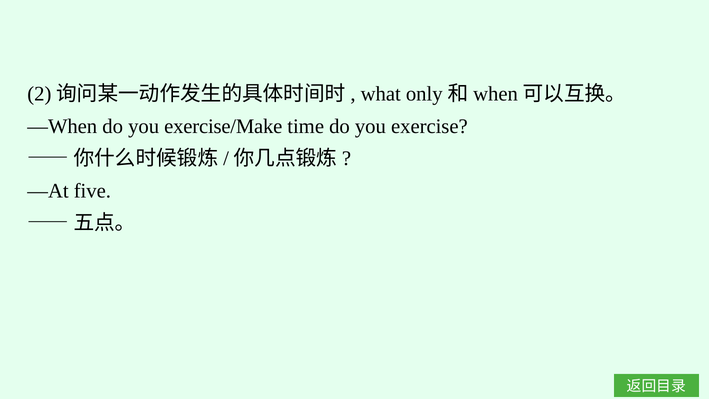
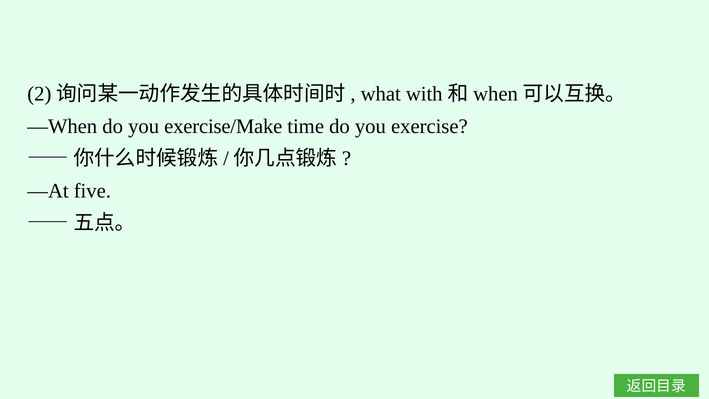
only: only -> with
